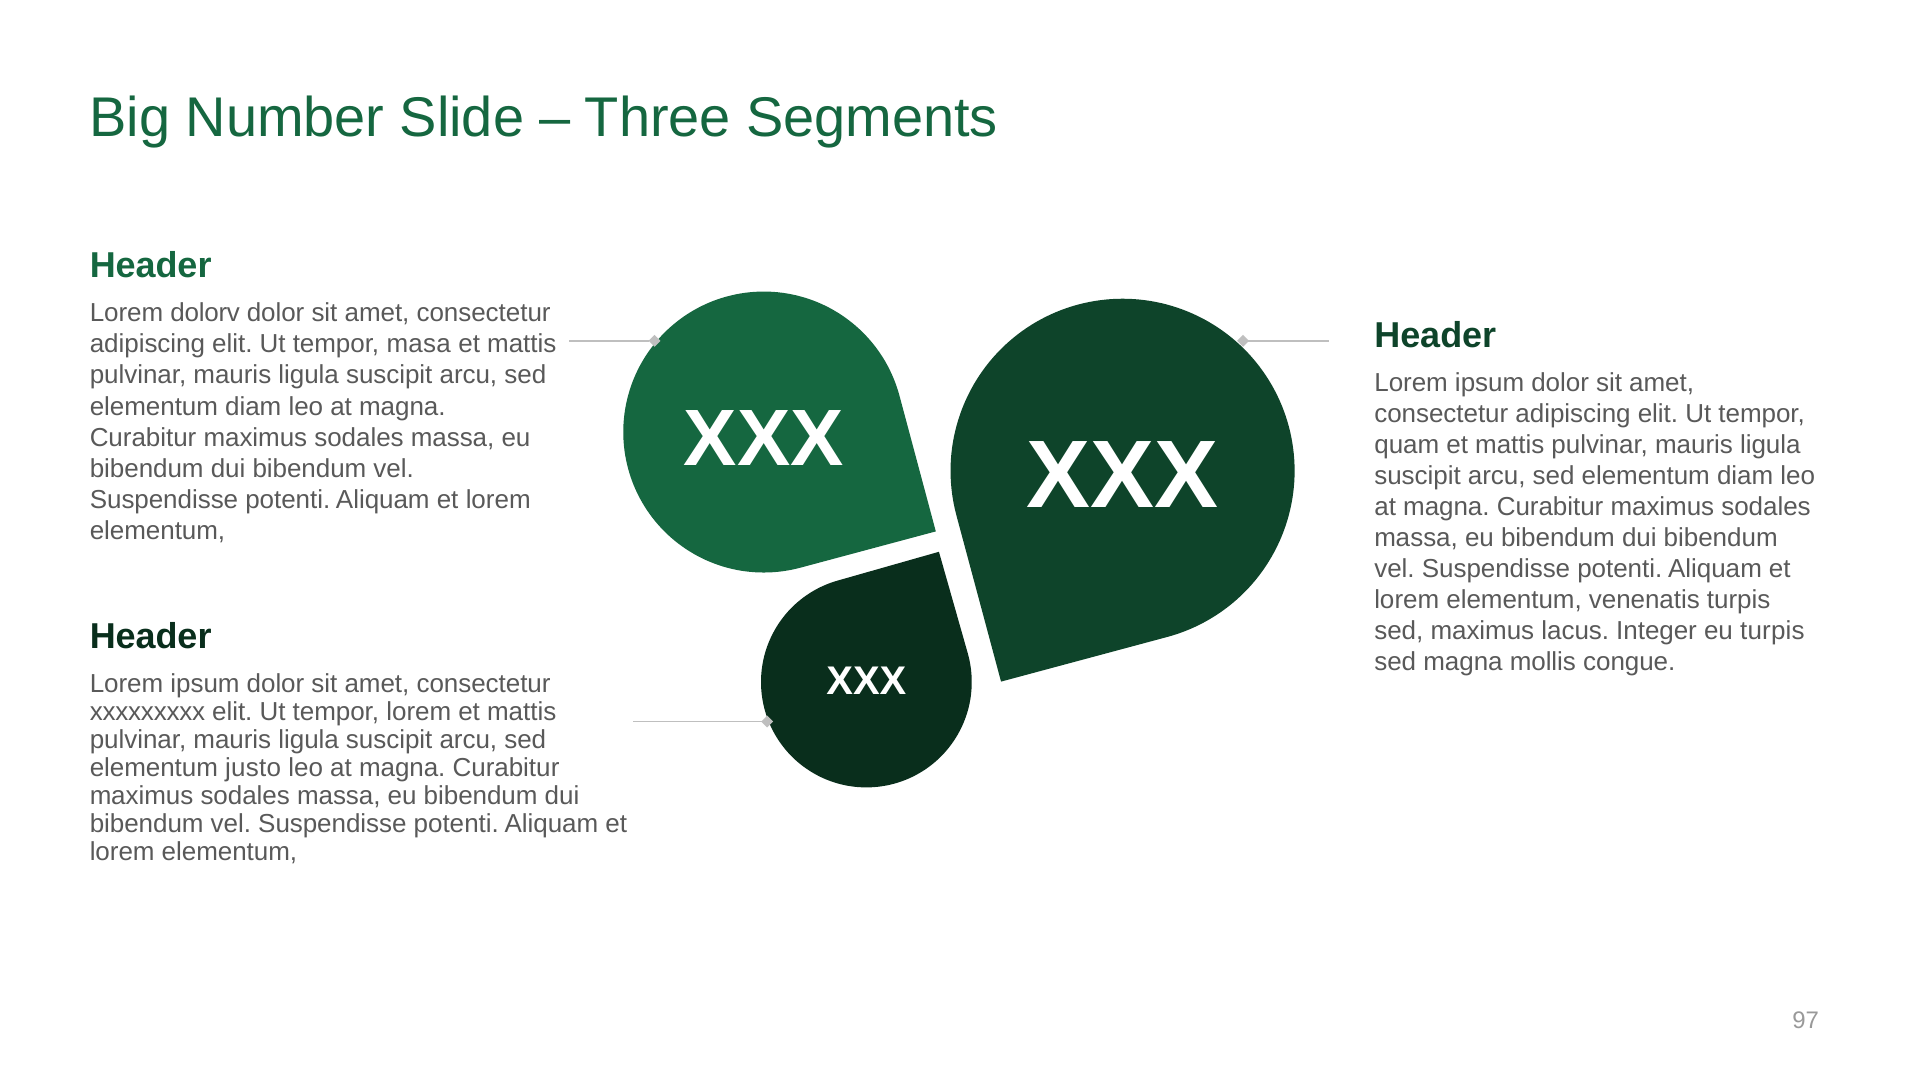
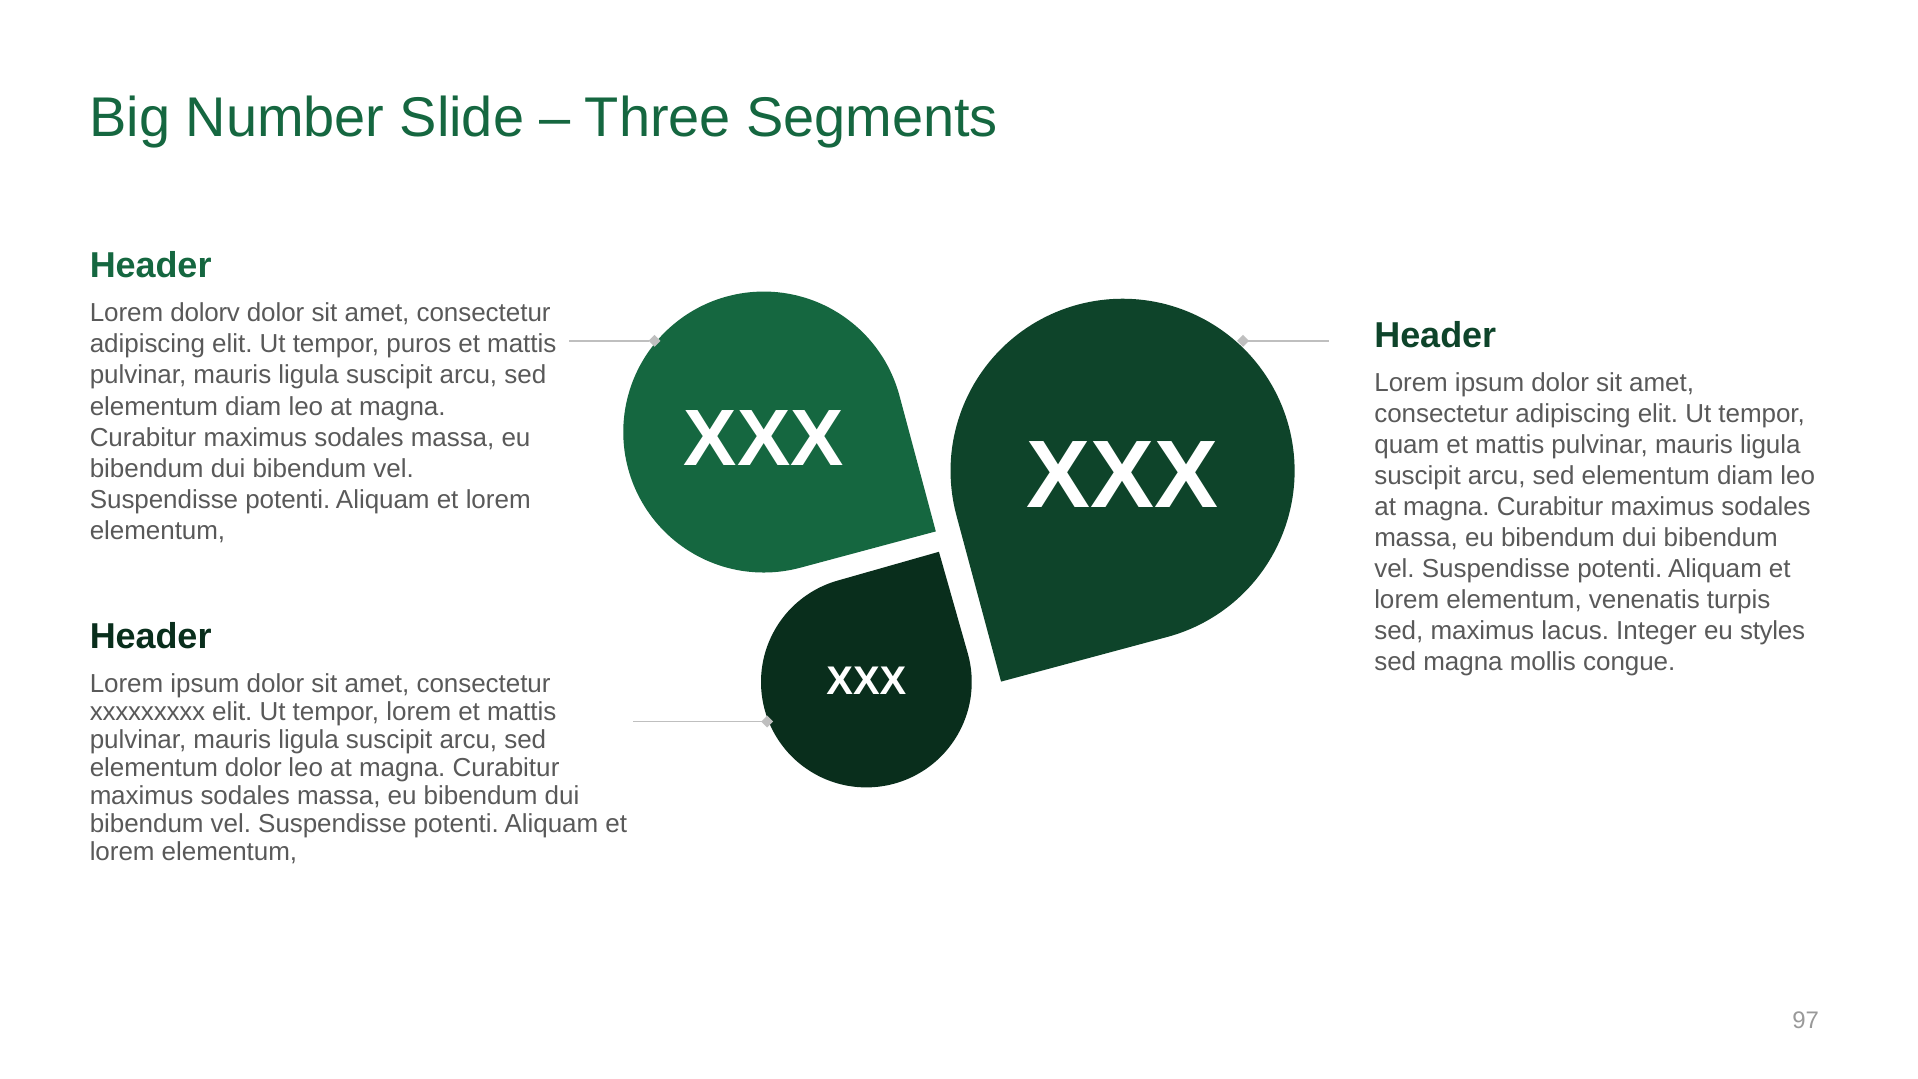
masa: masa -> puros
eu turpis: turpis -> styles
elementum justo: justo -> dolor
